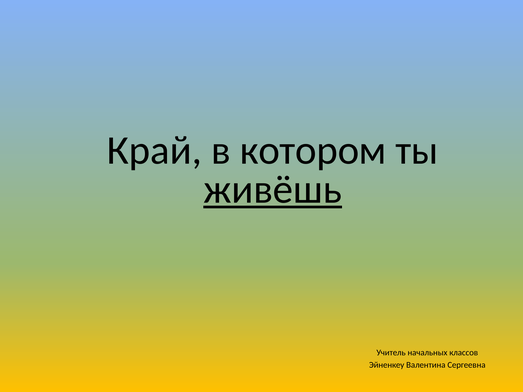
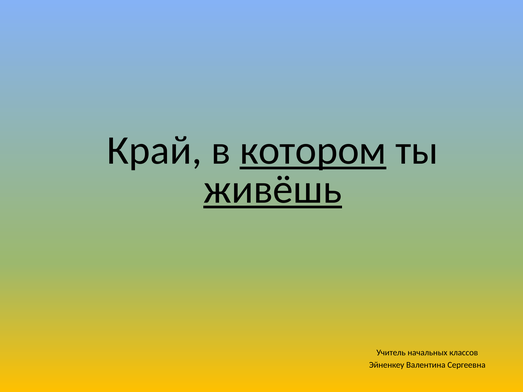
котором underline: none -> present
